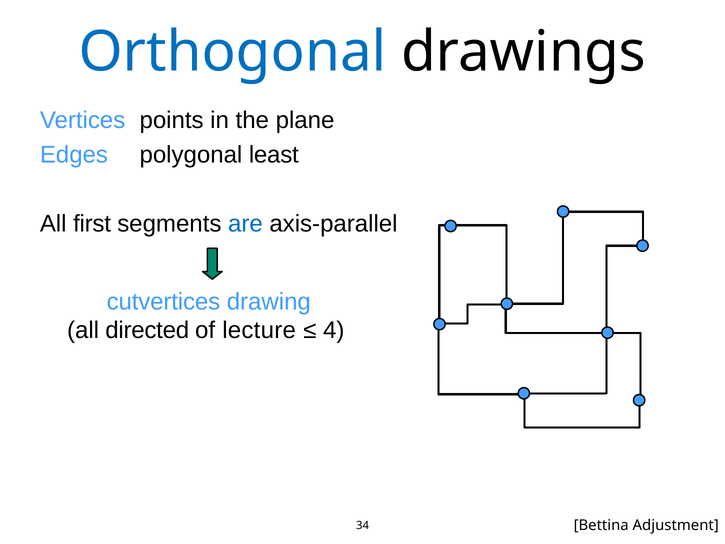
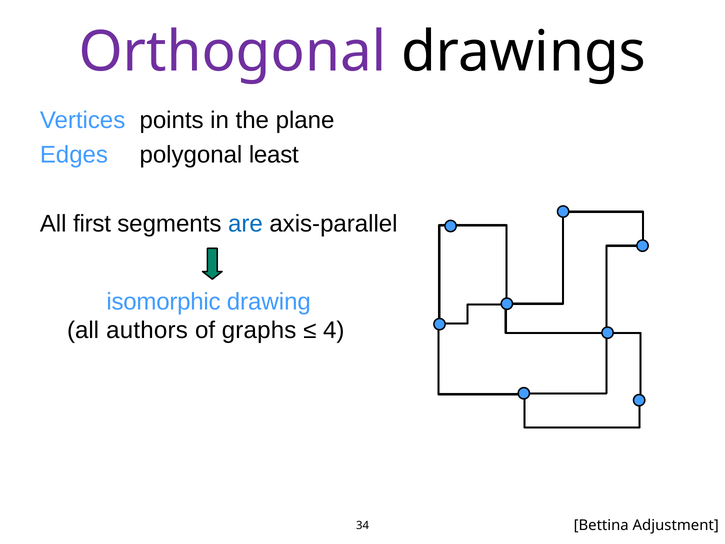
Orthogonal colour: blue -> purple
cutvertices: cutvertices -> isomorphic
directed: directed -> authors
lecture: lecture -> graphs
